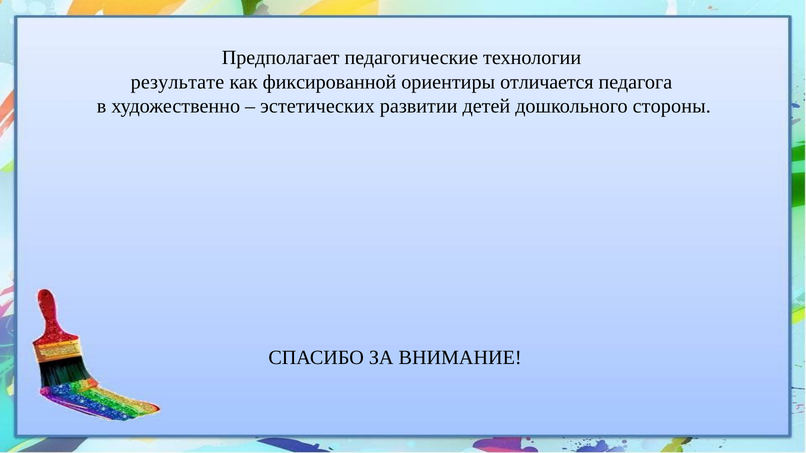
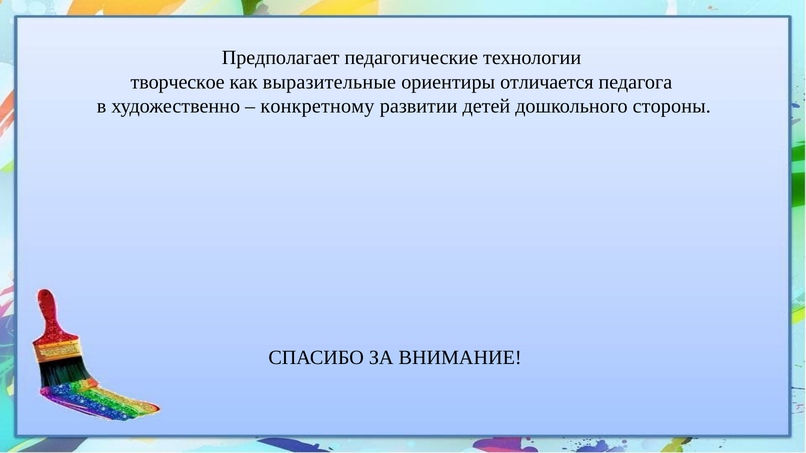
результате: результате -> творческое
фиксированной: фиксированной -> выразительные
эстетических: эстетических -> конкретному
